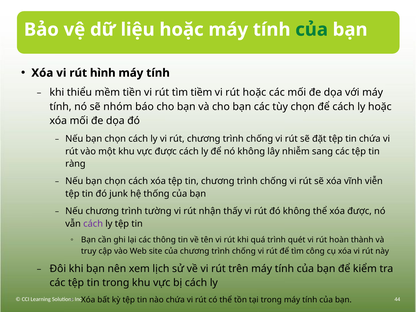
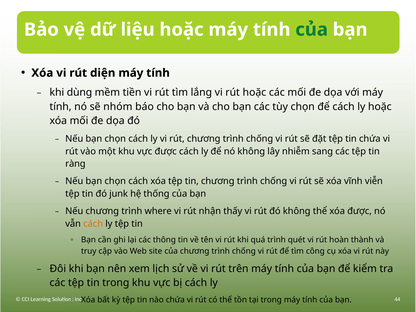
hình: hình -> diện
thiểu: thiểu -> dùng
tiềm: tiềm -> lắng
tường: tường -> where
cách at (93, 224) colour: purple -> orange
